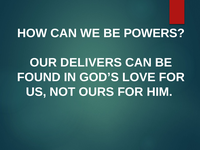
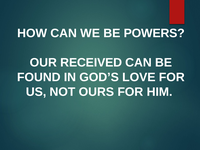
DELIVERS: DELIVERS -> RECEIVED
